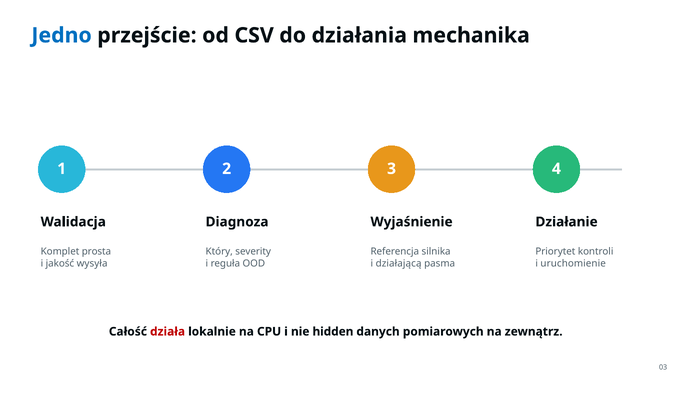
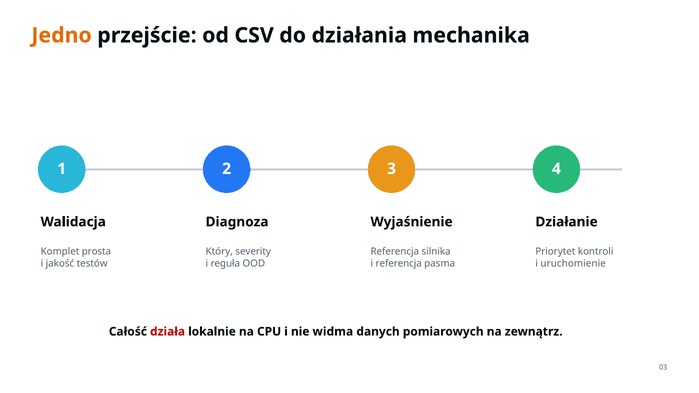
Jedno colour: blue -> orange
wysyła: wysyła -> testów
i działającą: działającą -> referencja
hidden: hidden -> widma
